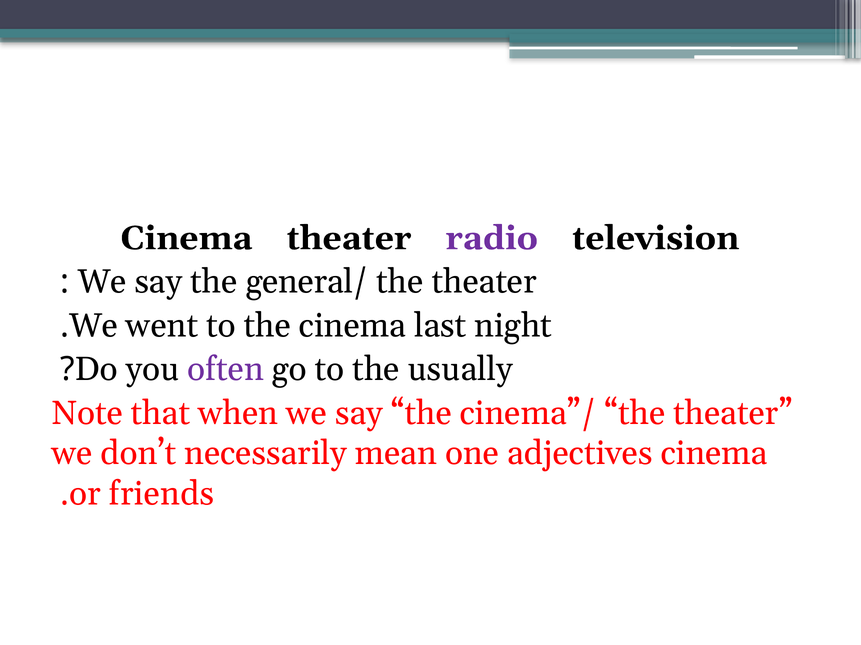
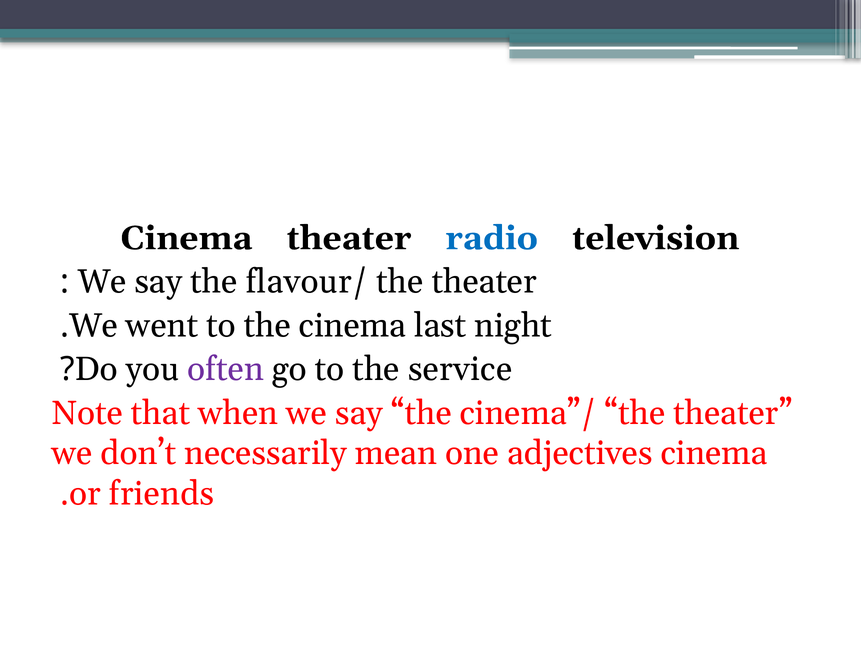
radio colour: purple -> blue
general/: general/ -> flavour/
usually: usually -> service
